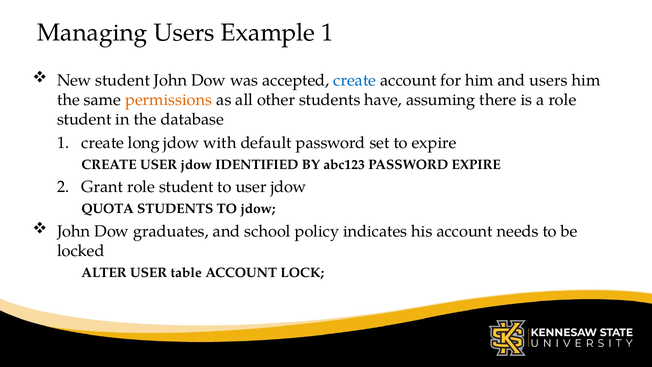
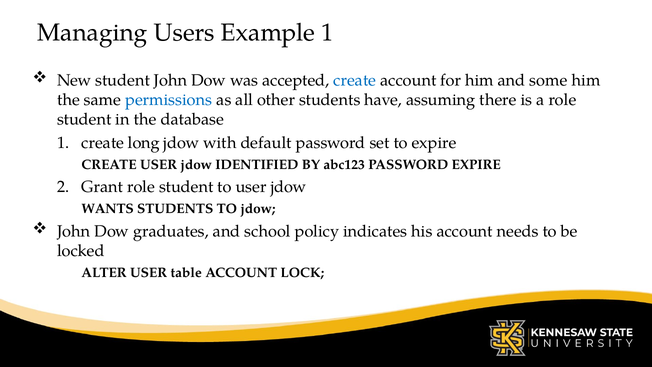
and users: users -> some
permissions colour: orange -> blue
QUOTA: QUOTA -> WANTS
